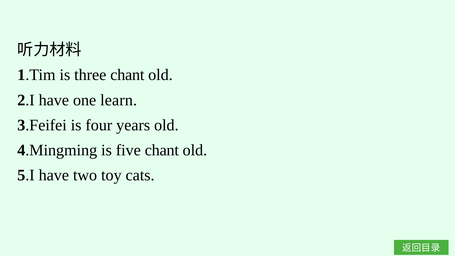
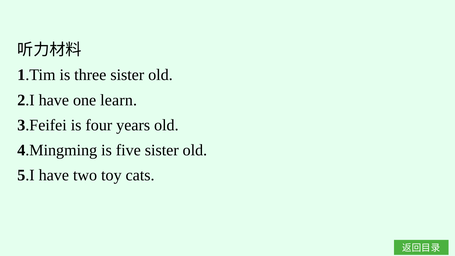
three chant: chant -> sister
five chant: chant -> sister
